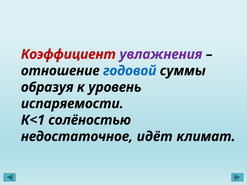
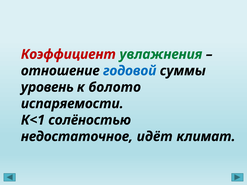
увлажнения colour: purple -> green
образуя: образуя -> уровень
уровень: уровень -> болото
